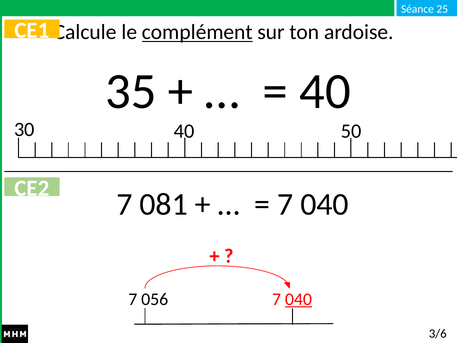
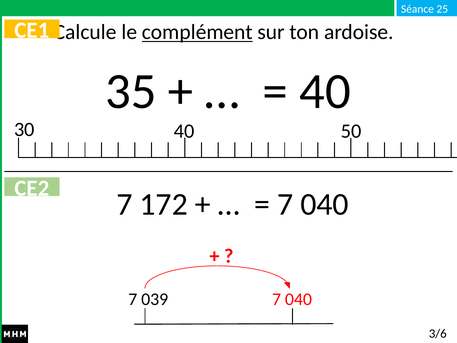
081: 081 -> 172
056: 056 -> 039
040 at (298, 299) underline: present -> none
